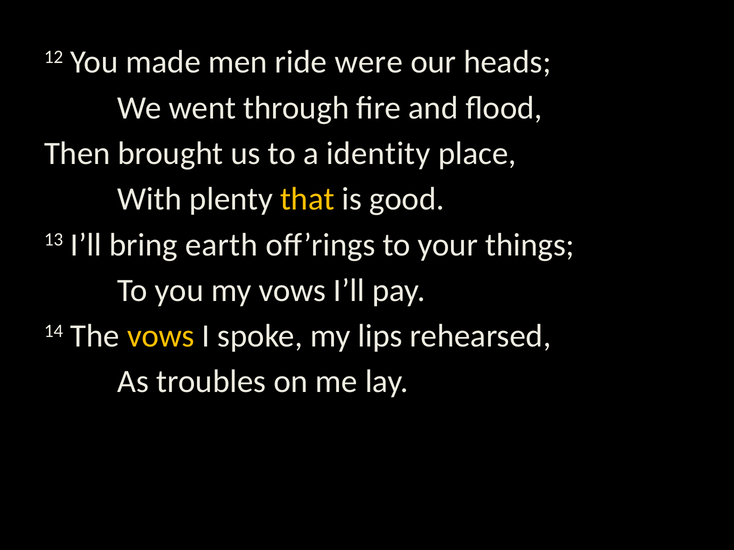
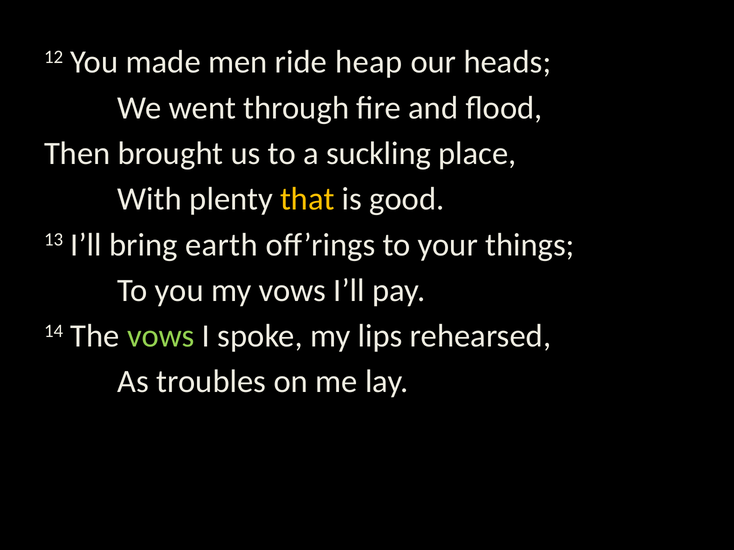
were: were -> heap
identity: identity -> suckling
vows at (161, 336) colour: yellow -> light green
